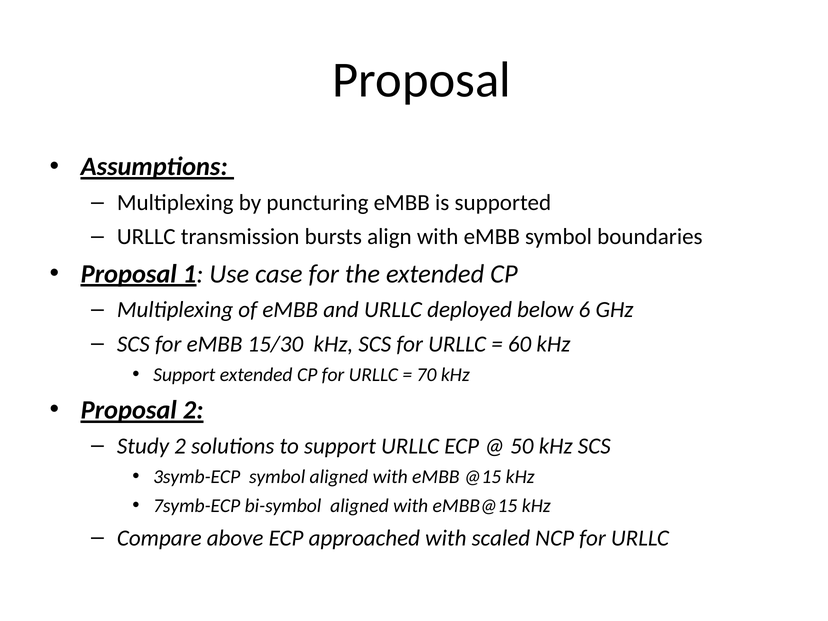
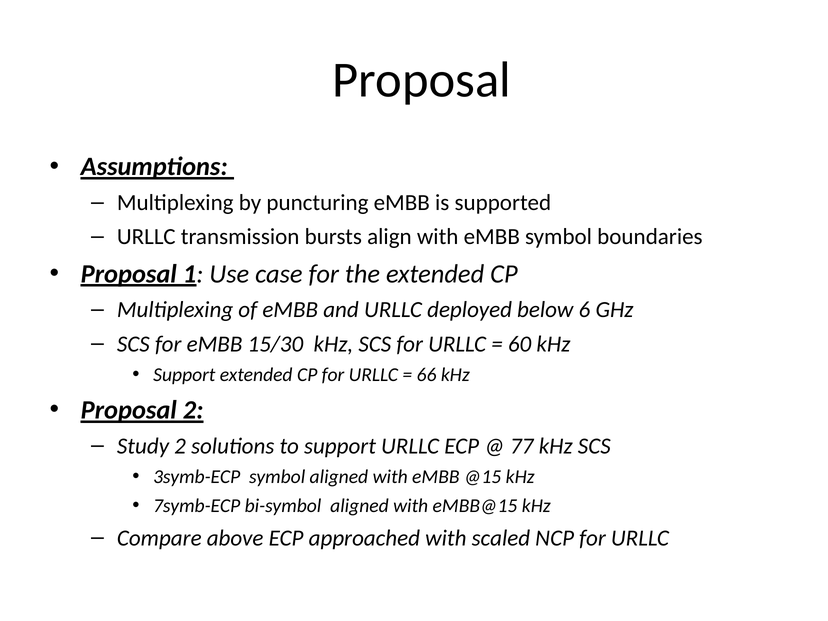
70: 70 -> 66
50: 50 -> 77
